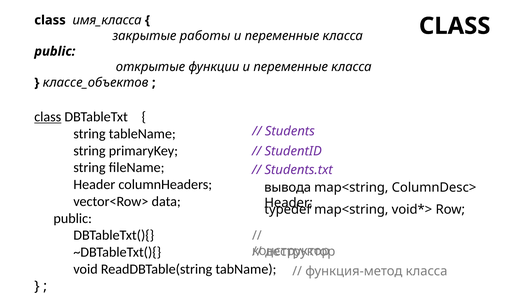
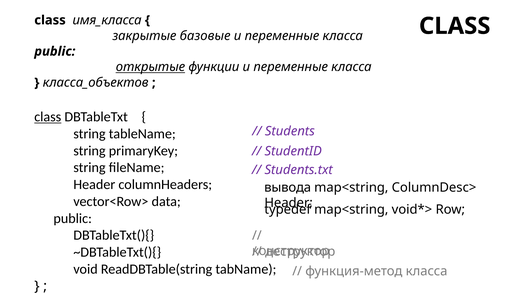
работы: работы -> базовые
открытые underline: none -> present
классе_объектов: классе_объектов -> класса_объектов
